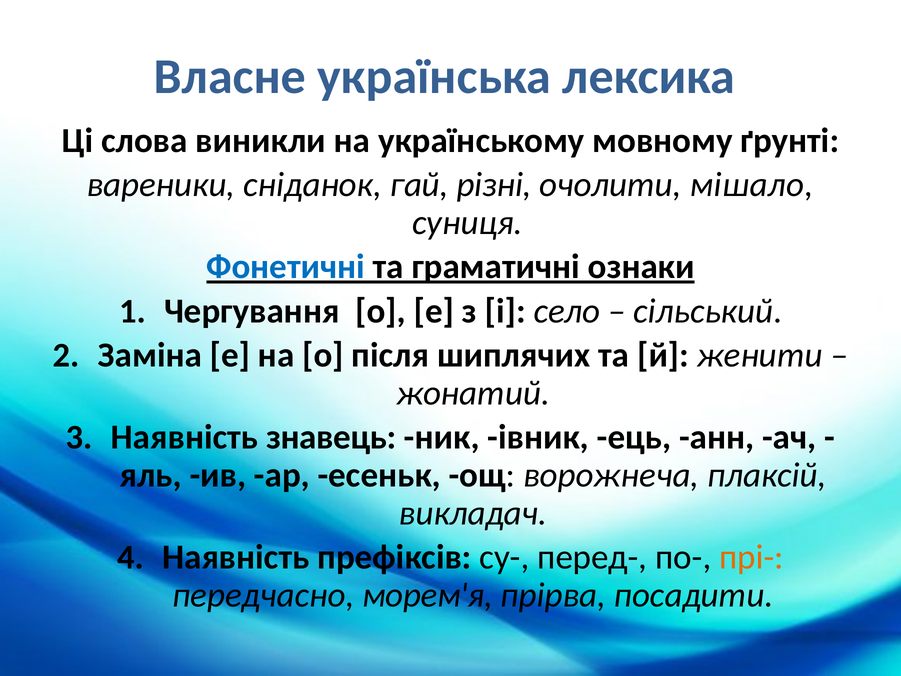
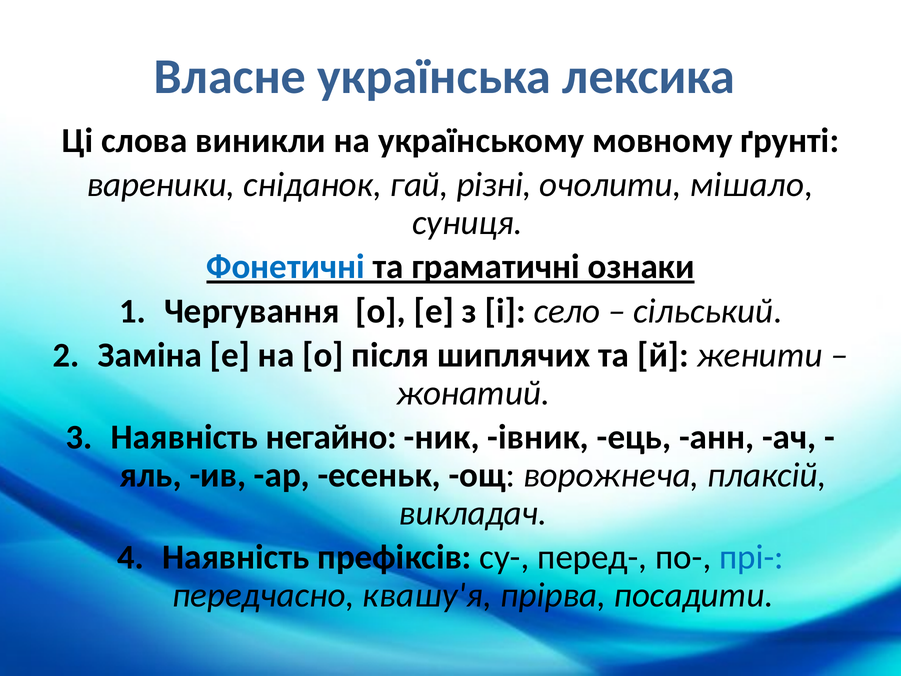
знавець: знавець -> негайно
прі- colour: orange -> blue
морем'я: морем'я -> квашу'я
